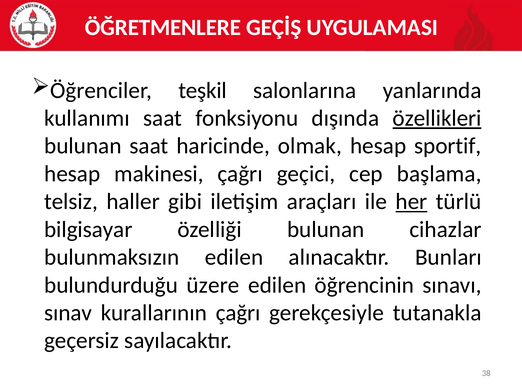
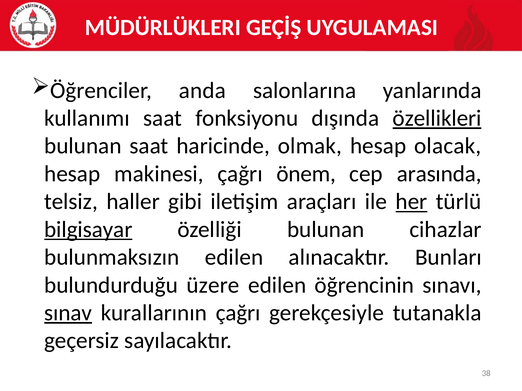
ÖĞRETMENLERE: ÖĞRETMENLERE -> MÜDÜRLÜKLERI
teşkil: teşkil -> anda
sportif: sportif -> olacak
geçici: geçici -> önem
başlama: başlama -> arasında
bilgisayar underline: none -> present
sınav underline: none -> present
